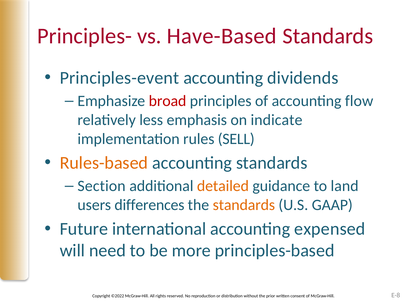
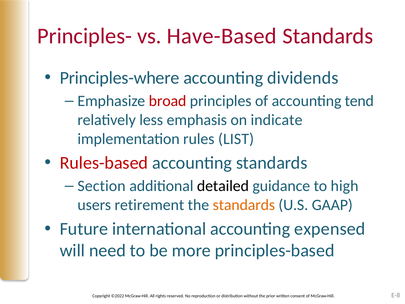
Principles-event: Principles-event -> Principles-where
flow: flow -> tend
SELL: SELL -> LIST
Rules-based colour: orange -> red
detailed colour: orange -> black
land: land -> high
differences: differences -> retirement
